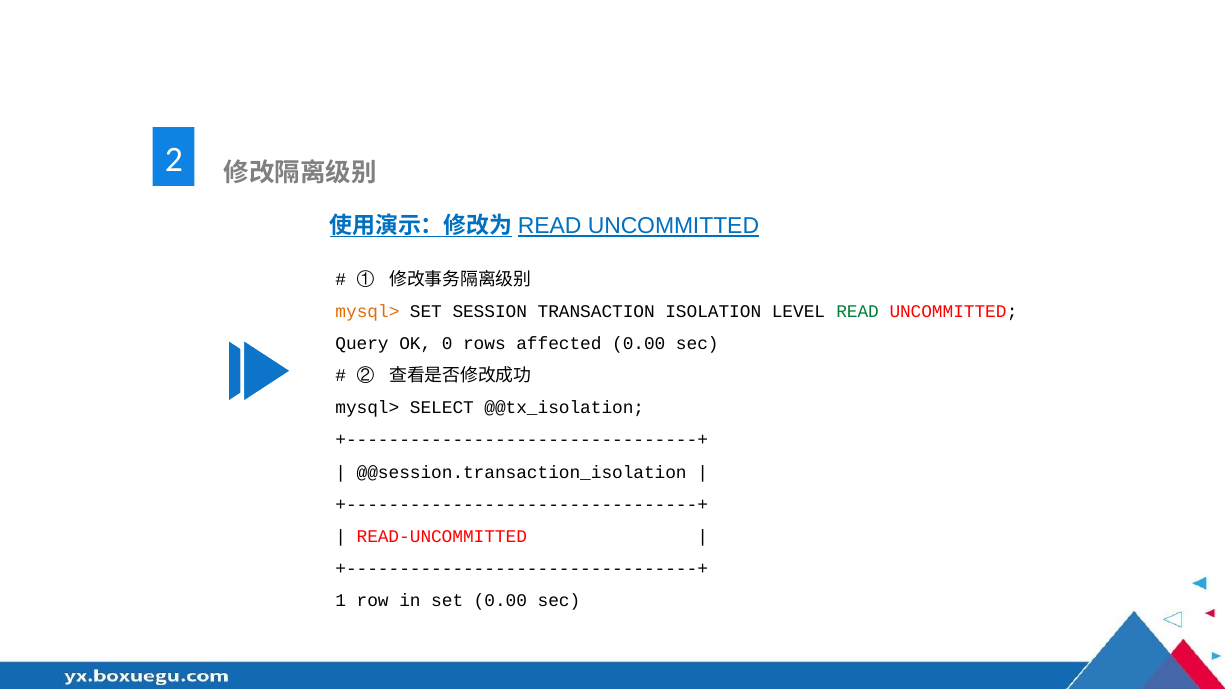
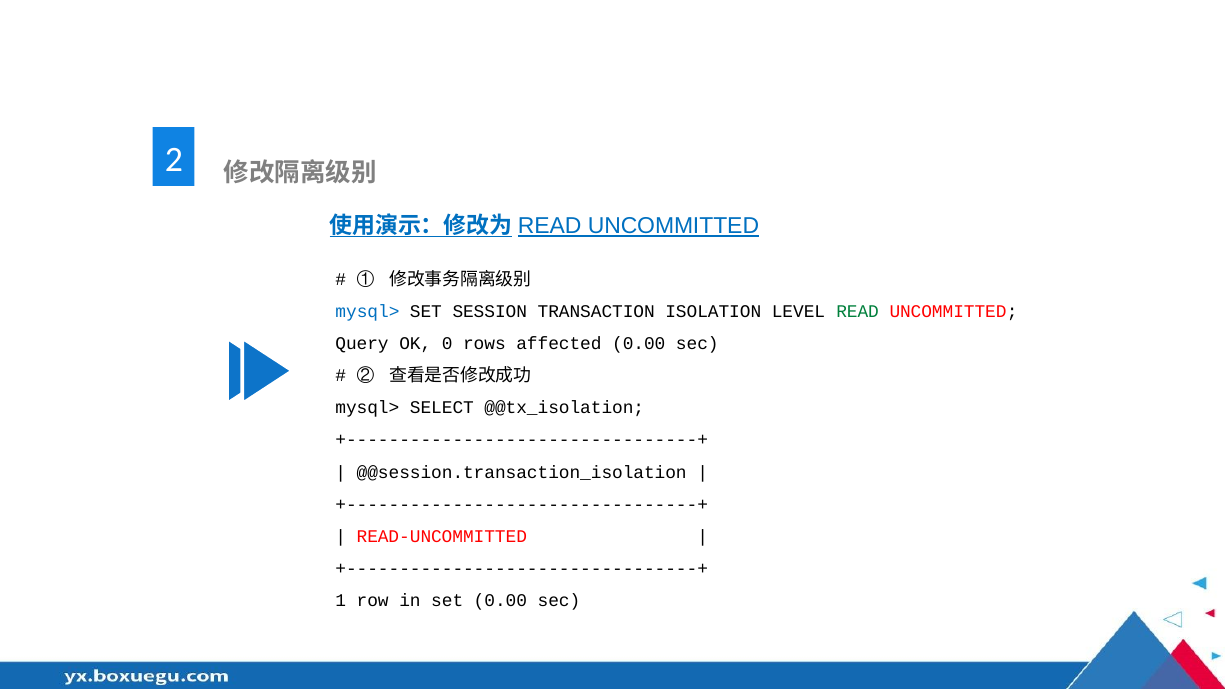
mysql> at (367, 312) colour: orange -> blue
